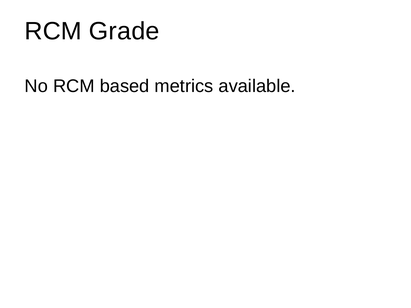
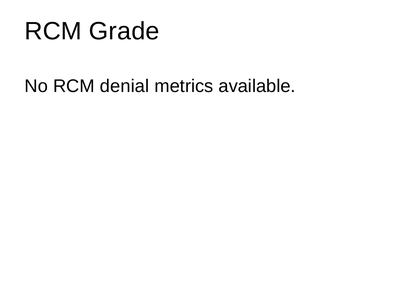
based: based -> denial
